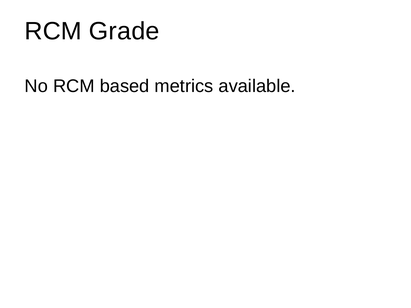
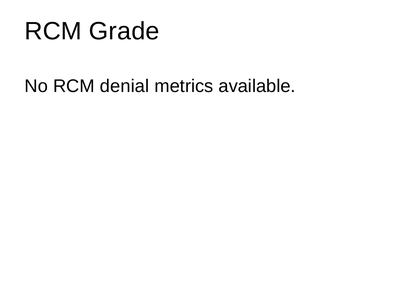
based: based -> denial
